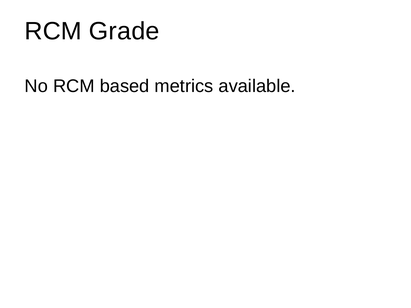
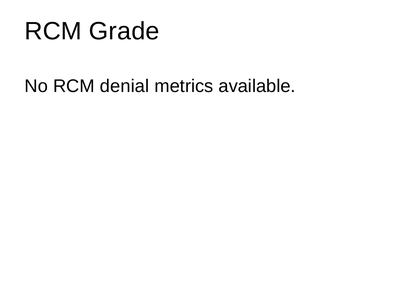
based: based -> denial
